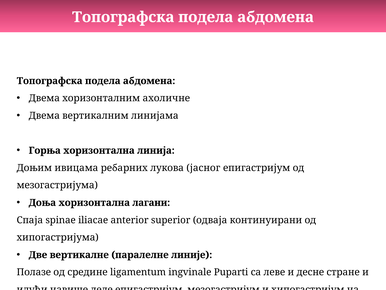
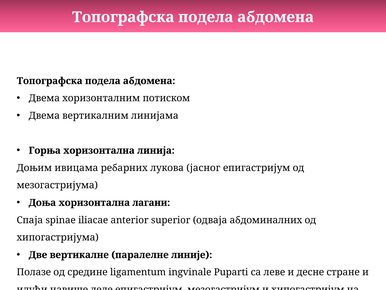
ахоличне: ахоличне -> потиском
континуирани: континуирани -> абдоминалних
